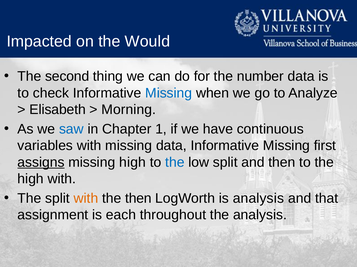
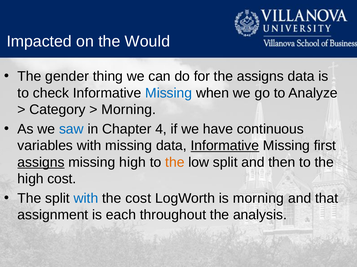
second: second -> gender
the number: number -> assigns
Elisabeth: Elisabeth -> Category
1: 1 -> 4
Informative at (225, 146) underline: none -> present
the at (175, 163) colour: blue -> orange
high with: with -> cost
with at (86, 199) colour: orange -> blue
the then: then -> cost
is analysis: analysis -> morning
